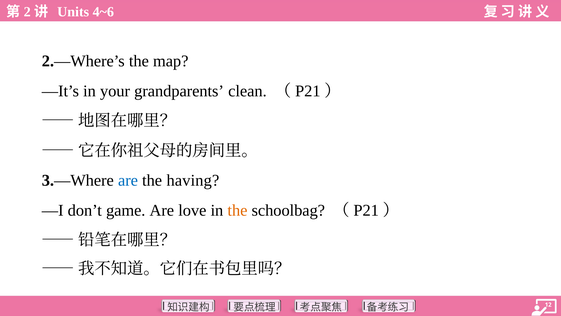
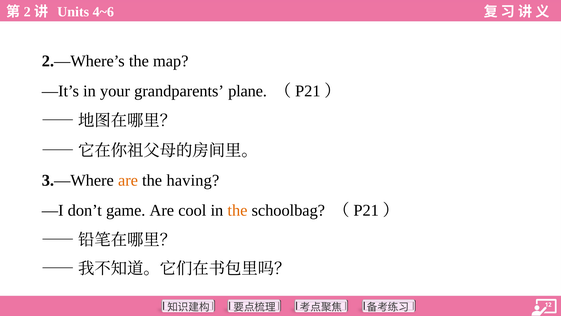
clean: clean -> plane
are at (128, 180) colour: blue -> orange
love: love -> cool
